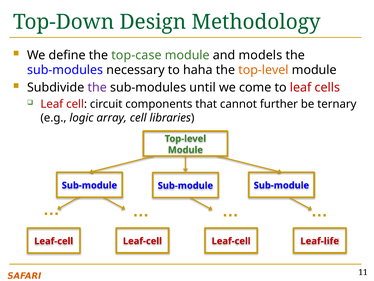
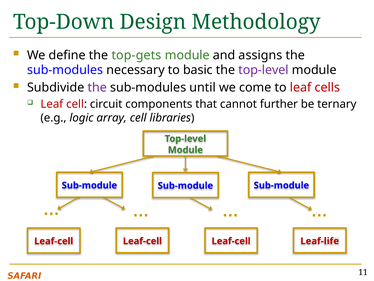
top-case: top-case -> top-gets
models: models -> assigns
haha: haha -> basic
top-level at (263, 70) colour: orange -> purple
